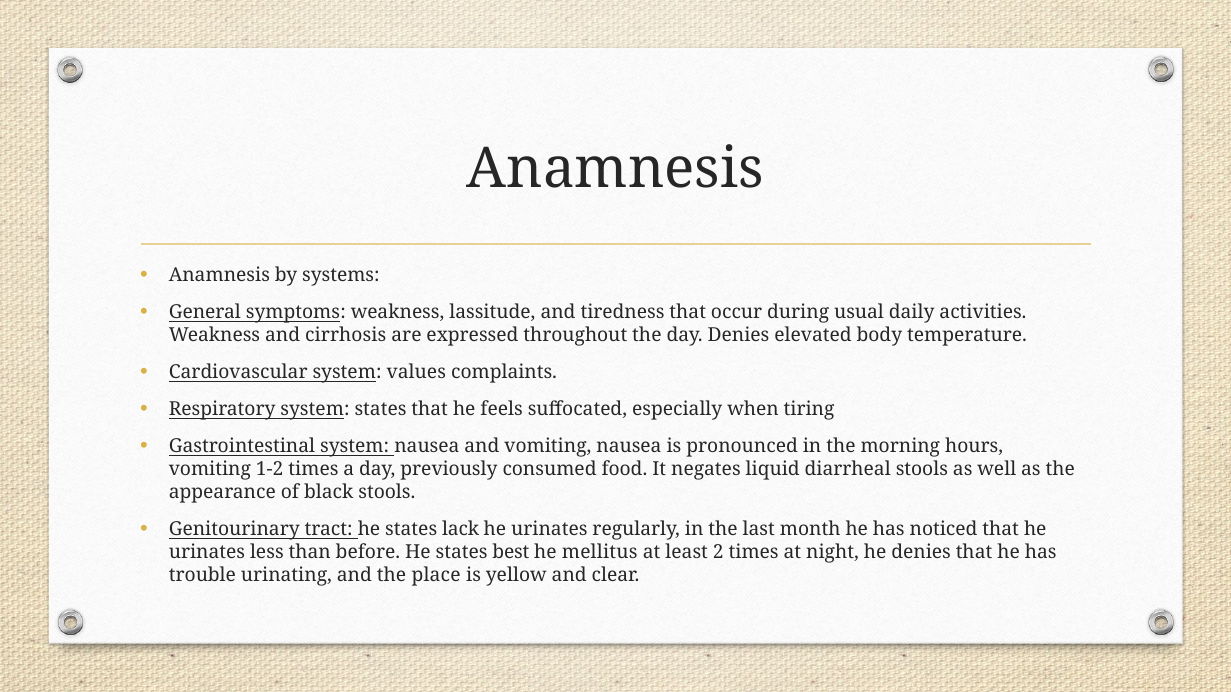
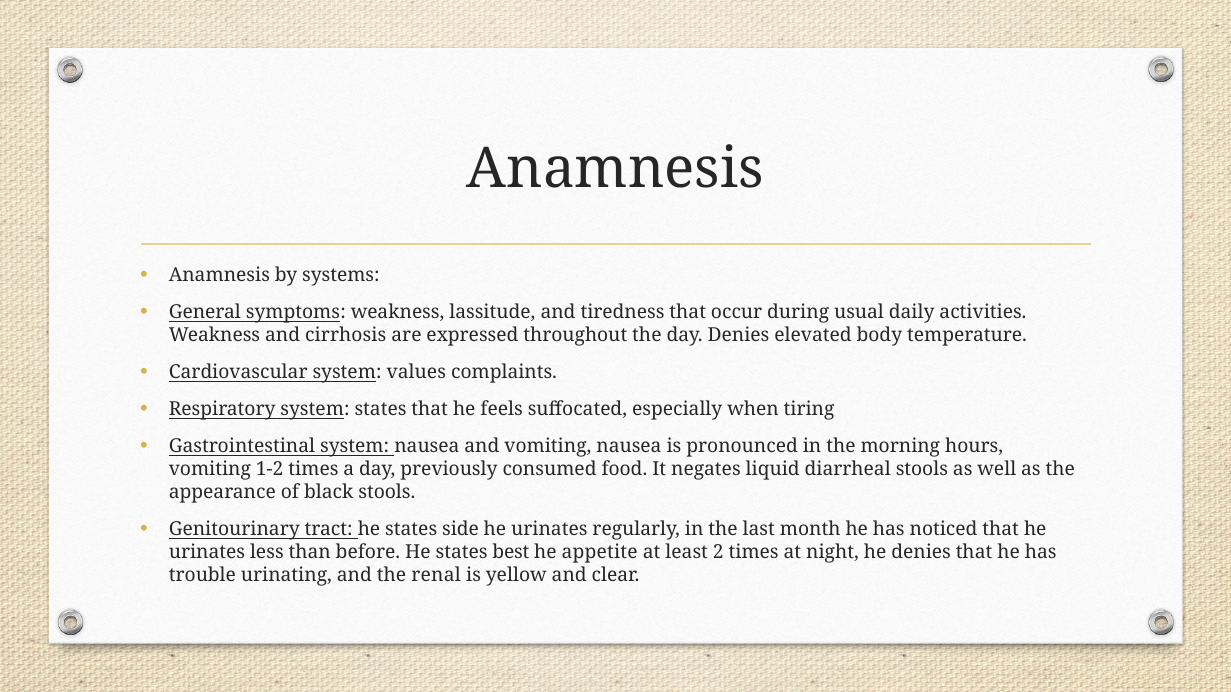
lack: lack -> side
mellitus: mellitus -> appetite
place: place -> renal
